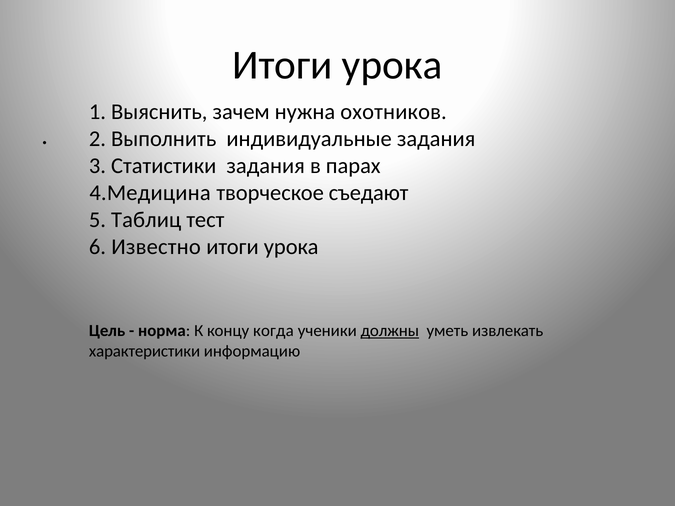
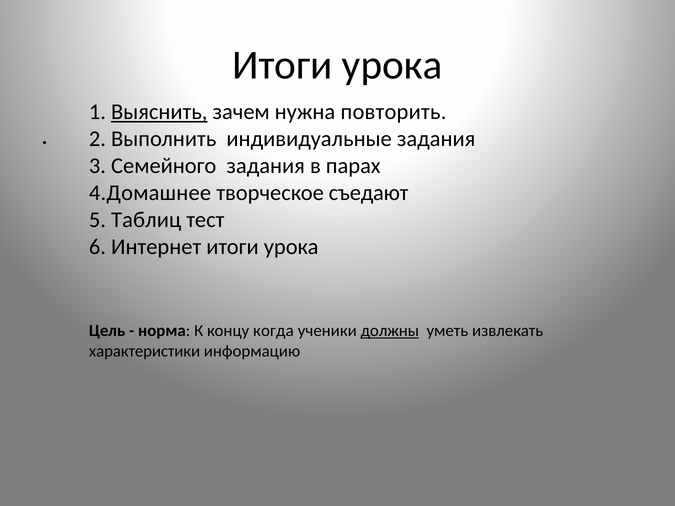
Выяснить underline: none -> present
охотников: охотников -> повторить
Статистики: Статистики -> Семейного
4.Медицина: 4.Медицина -> 4.Домашнее
Известно: Известно -> Интернет
